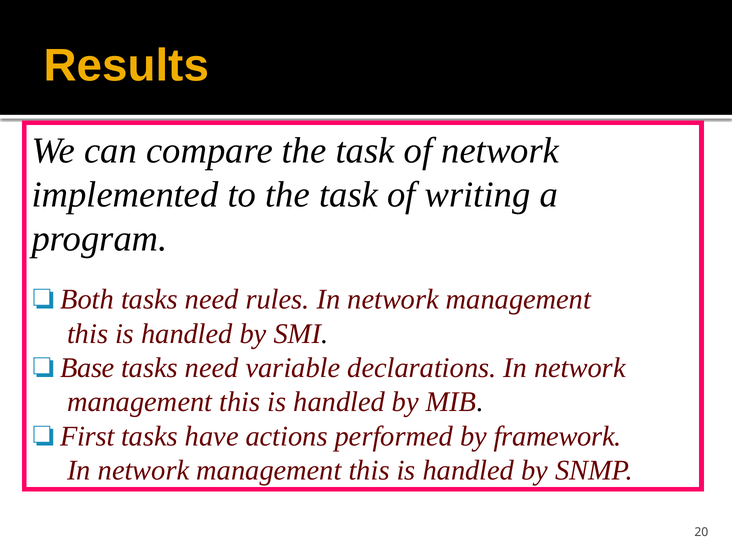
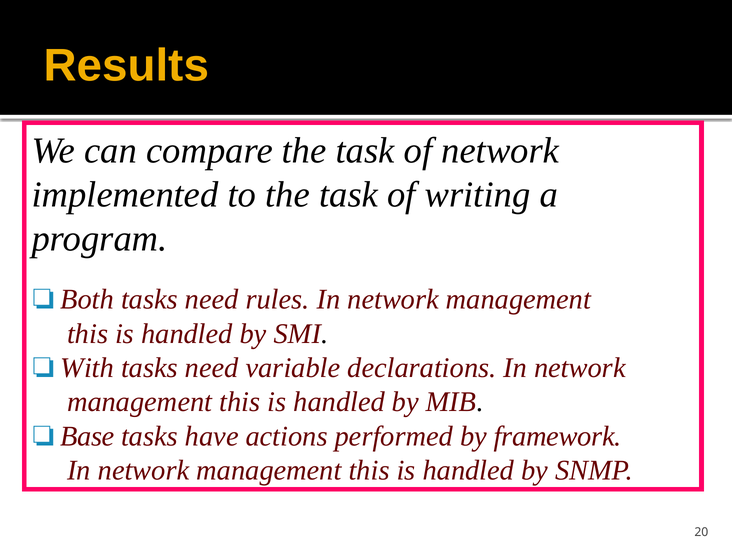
Base: Base -> With
First: First -> Base
